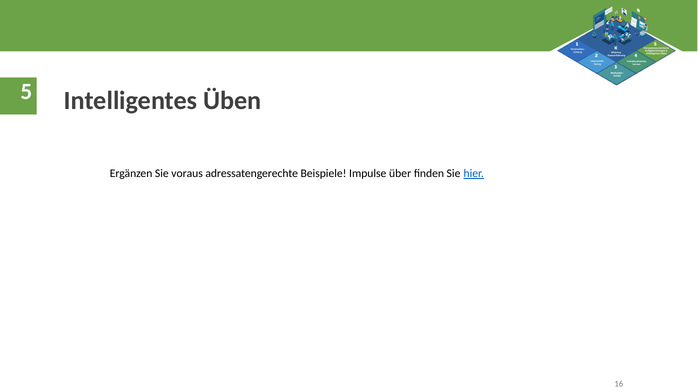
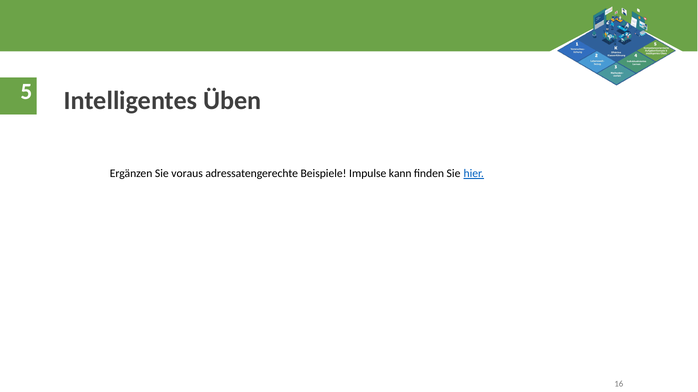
über: über -> kann
